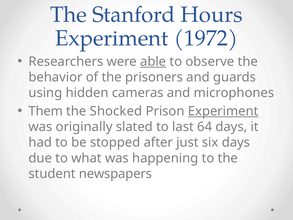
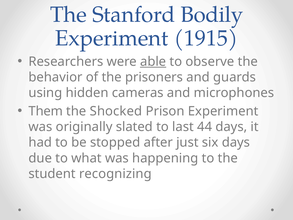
Hours: Hours -> Bodily
1972: 1972 -> 1915
Experiment at (223, 111) underline: present -> none
64: 64 -> 44
newspapers: newspapers -> recognizing
